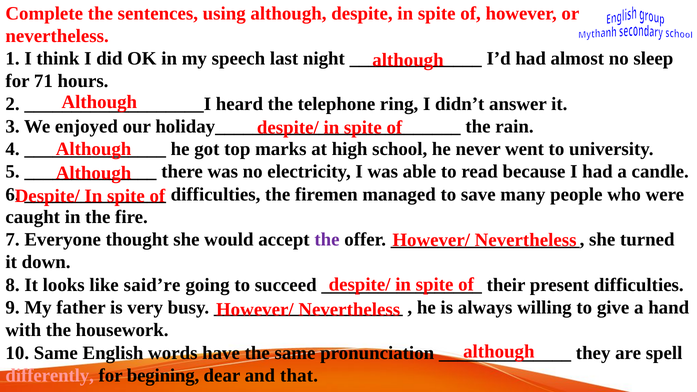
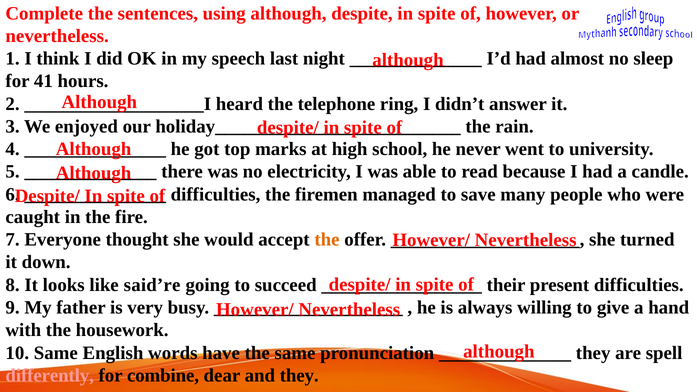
71: 71 -> 41
the at (327, 240) colour: purple -> orange
begining: begining -> combine
and that: that -> they
